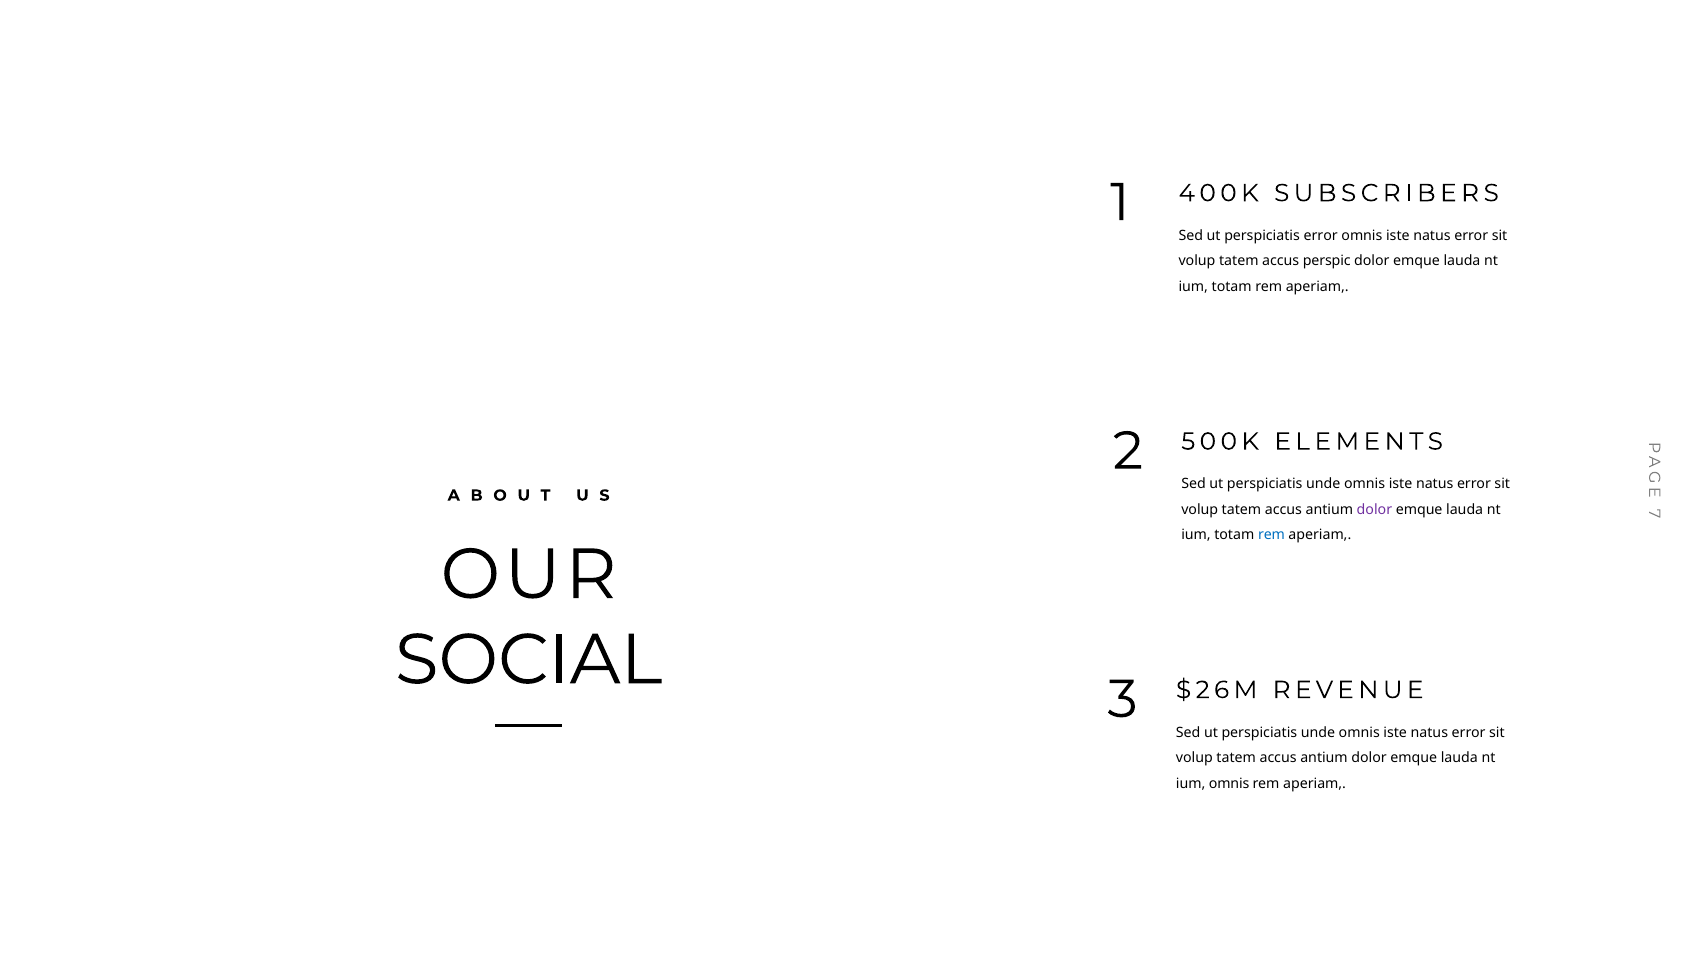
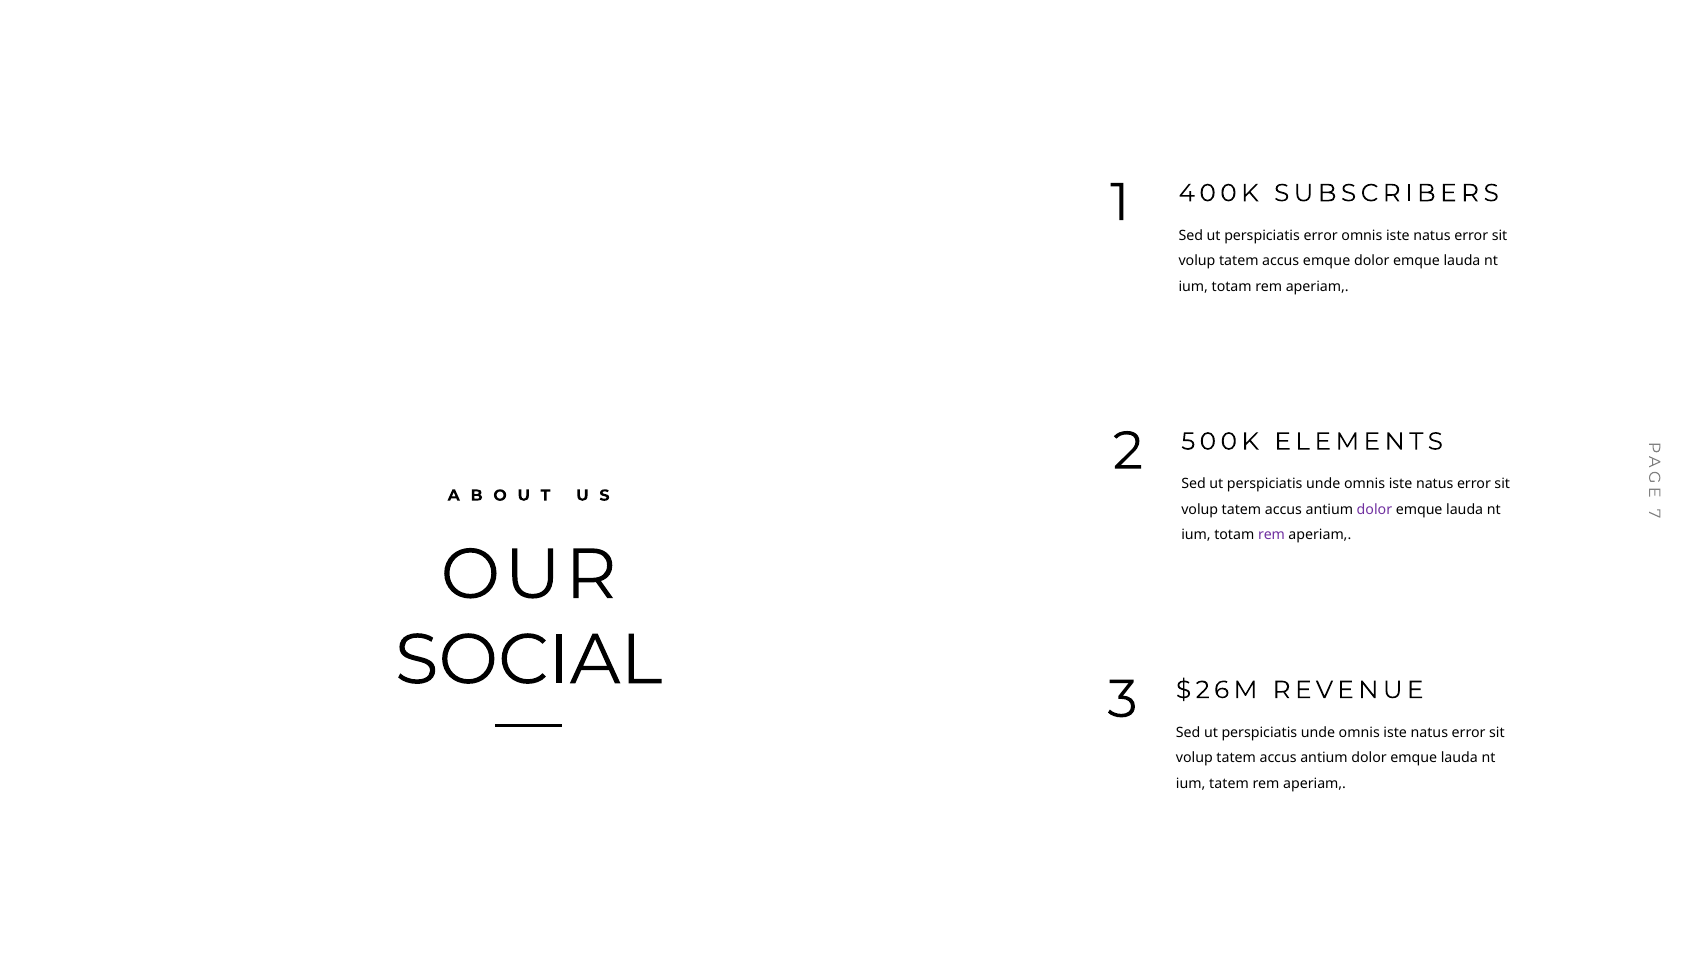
accus perspic: perspic -> emque
rem at (1271, 535) colour: blue -> purple
ium omnis: omnis -> tatem
